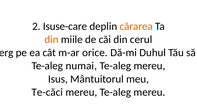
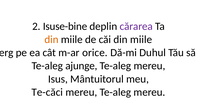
Isuse-care: Isuse-care -> Isuse-bine
cărarea colour: orange -> purple
căi din cerul: cerul -> miile
numai: numai -> ajunge
